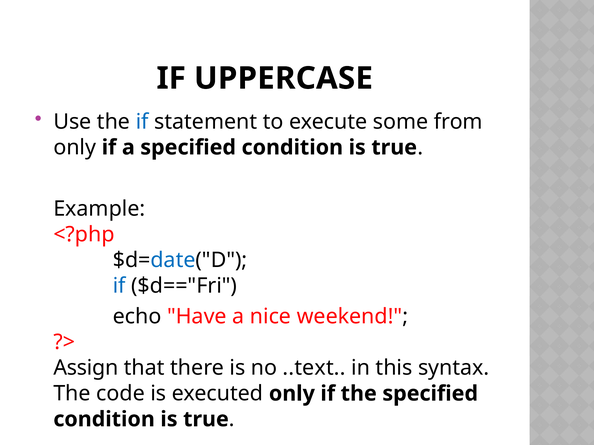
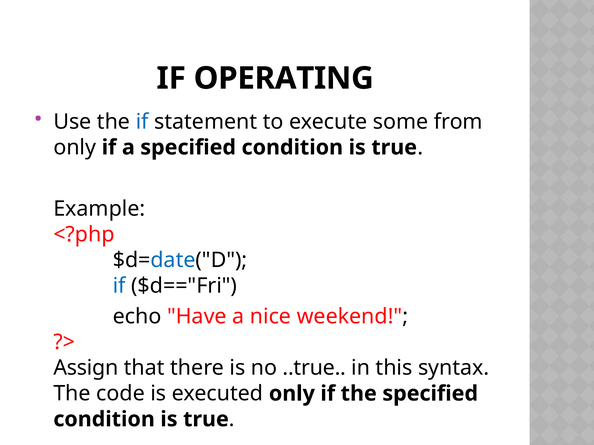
UPPERCASE: UPPERCASE -> OPERATING
..text: ..text -> ..true
